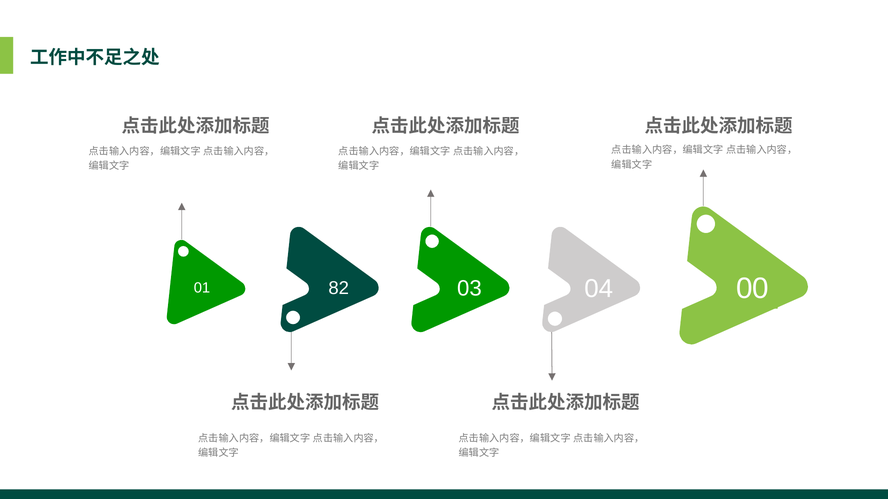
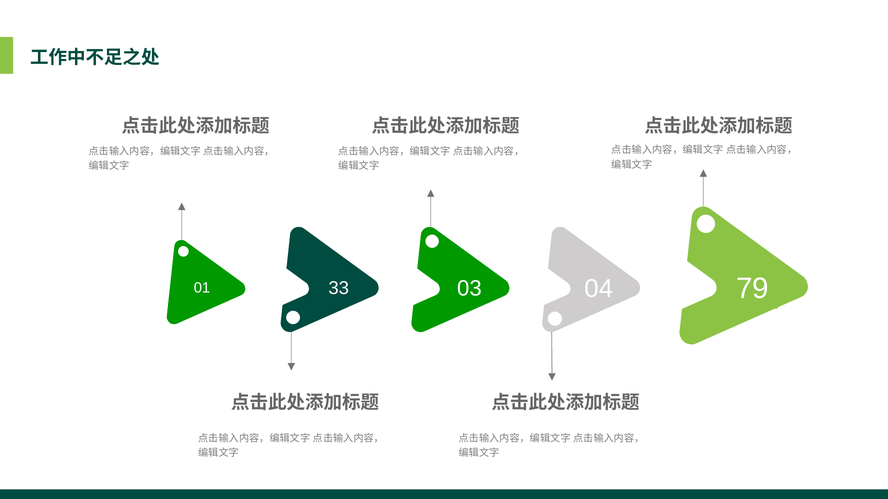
82: 82 -> 33
00: 00 -> 79
